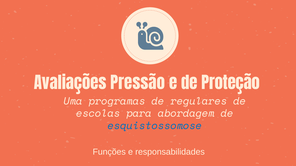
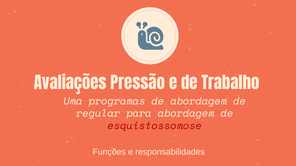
Proteção: Proteção -> Trabalho
de regulares: regulares -> abordagem
escolas: escolas -> regular
esquistossomose colour: blue -> red
